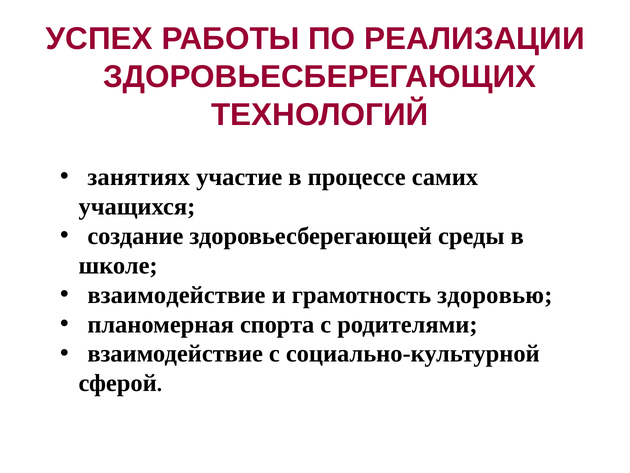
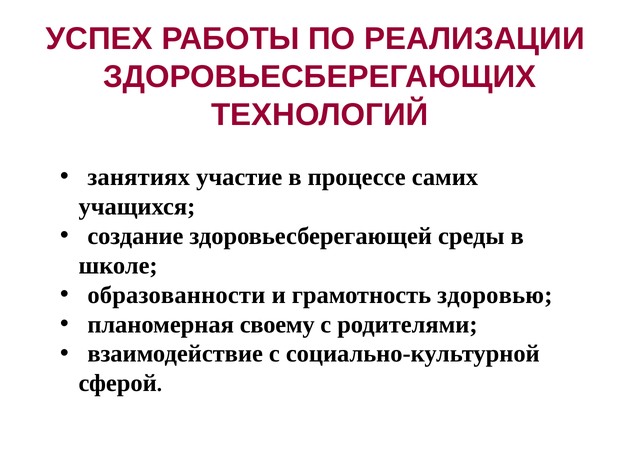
взаимодействие at (176, 295): взаимодействие -> образованности
спорта: спорта -> своему
